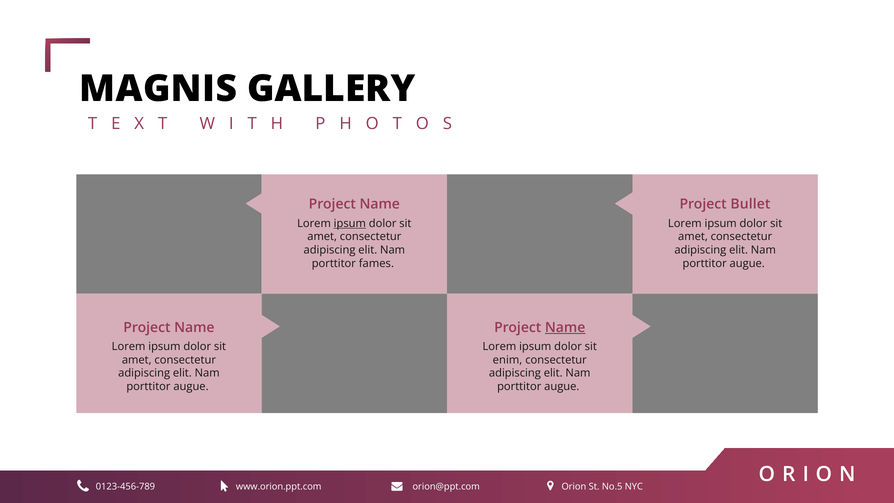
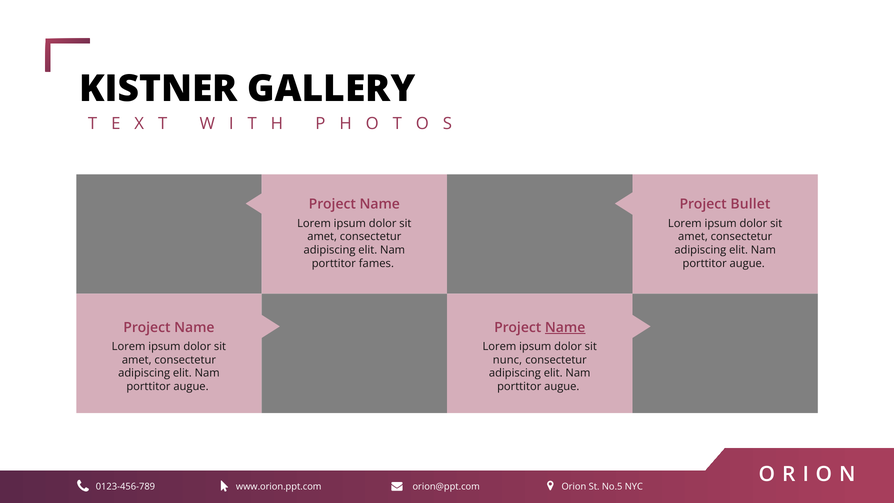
MAGNIS: MAGNIS -> KISTNER
ipsum at (350, 223) underline: present -> none
enim: enim -> nunc
